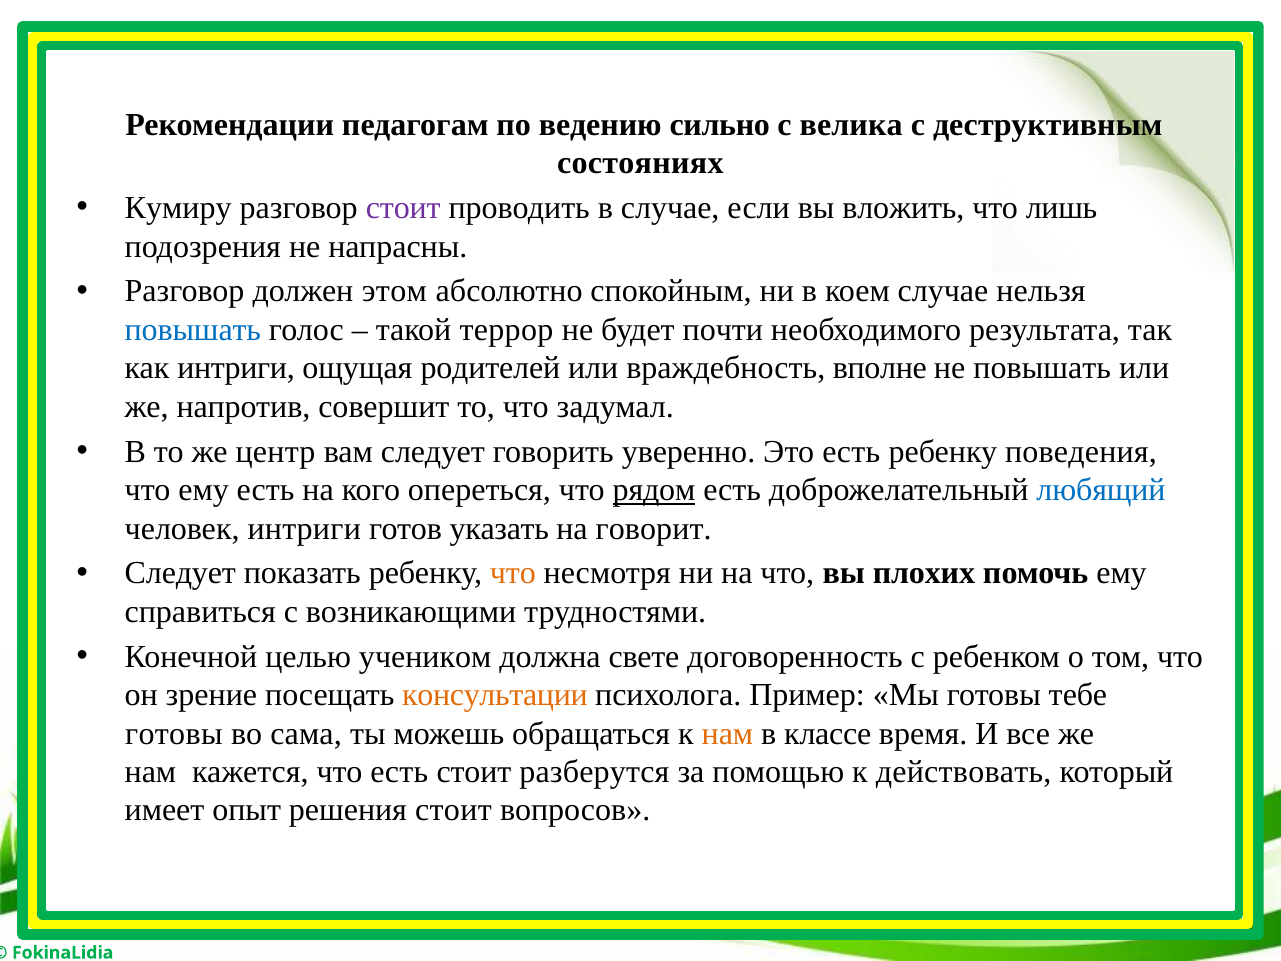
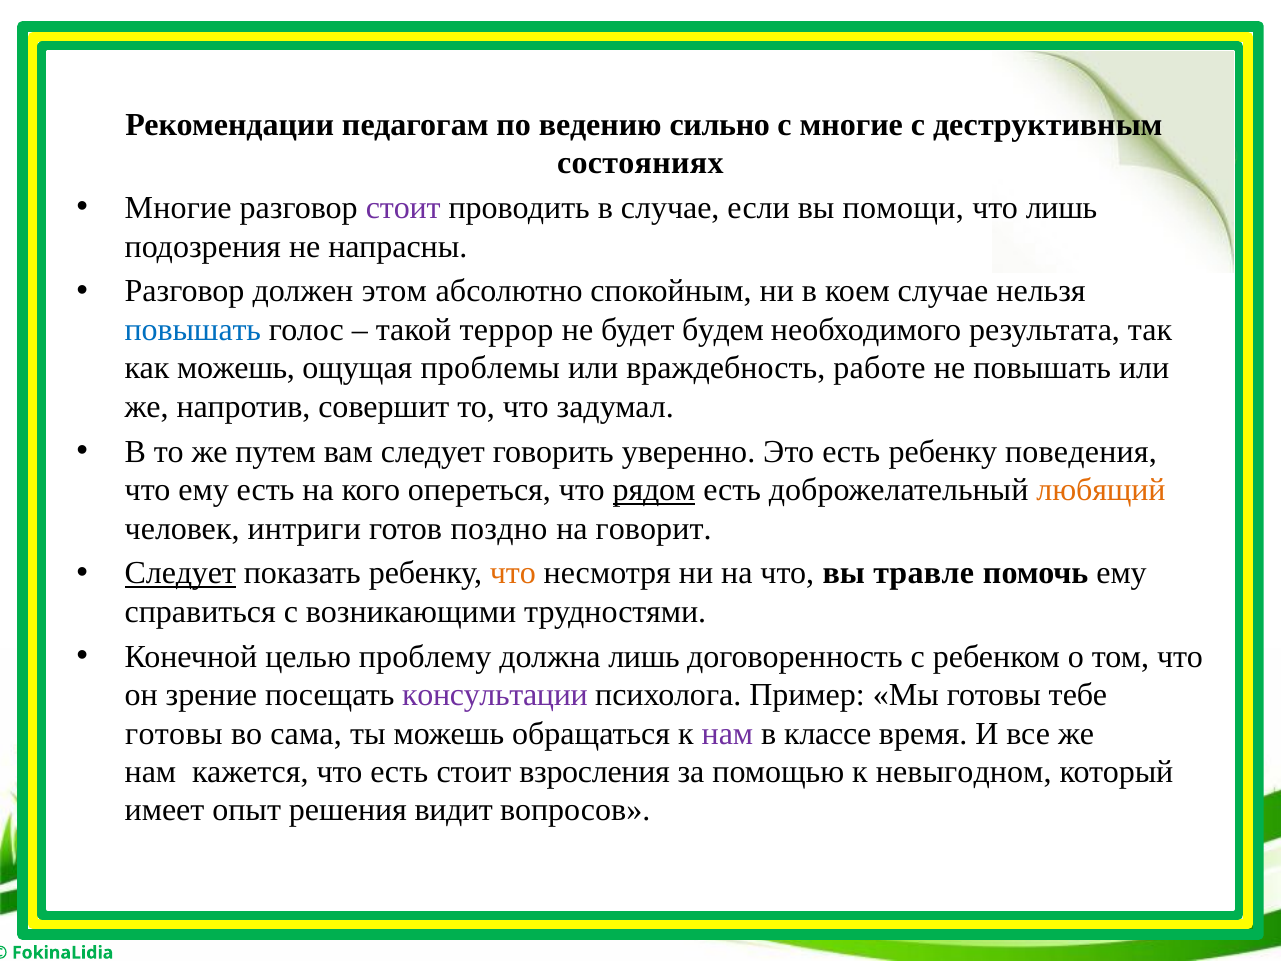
с велика: велика -> многие
Кумиру at (178, 208): Кумиру -> Многие
вложить: вложить -> помощи
почти: почти -> будем
как интриги: интриги -> можешь
родителей: родителей -> проблемы
вполне: вполне -> работе
центр: центр -> путем
любящий colour: blue -> orange
указать: указать -> поздно
Следует at (180, 573) underline: none -> present
плохих: плохих -> травле
учеником: учеником -> проблему
должна свете: свете -> лишь
консультации colour: orange -> purple
нам at (727, 733) colour: orange -> purple
разберутся: разберутся -> взросления
действовать: действовать -> невыгодном
решения стоит: стоит -> видит
